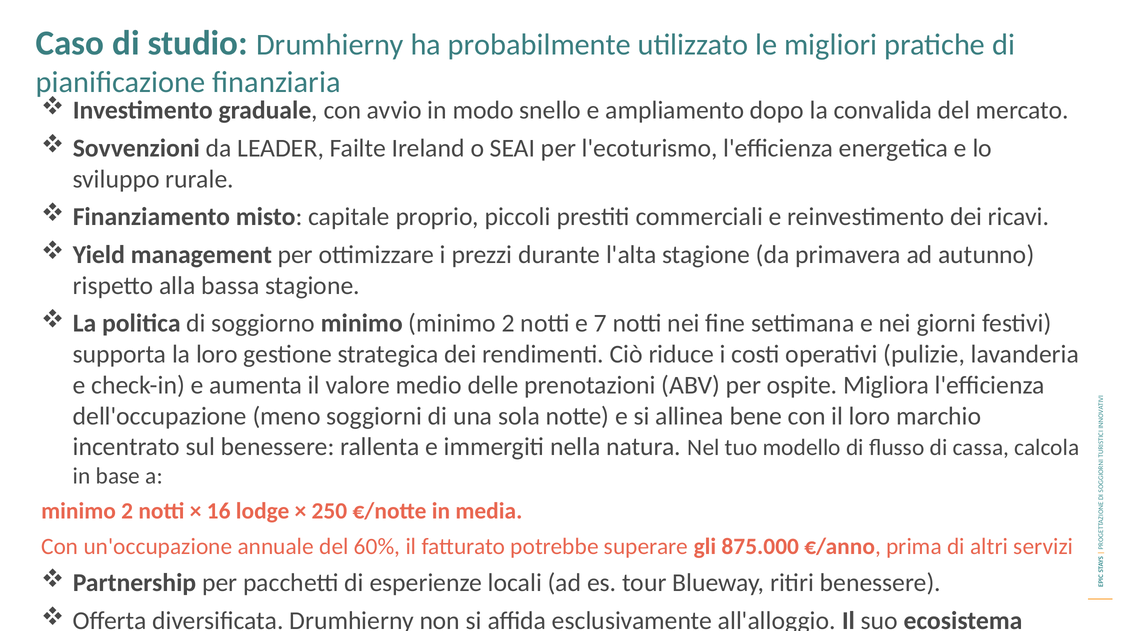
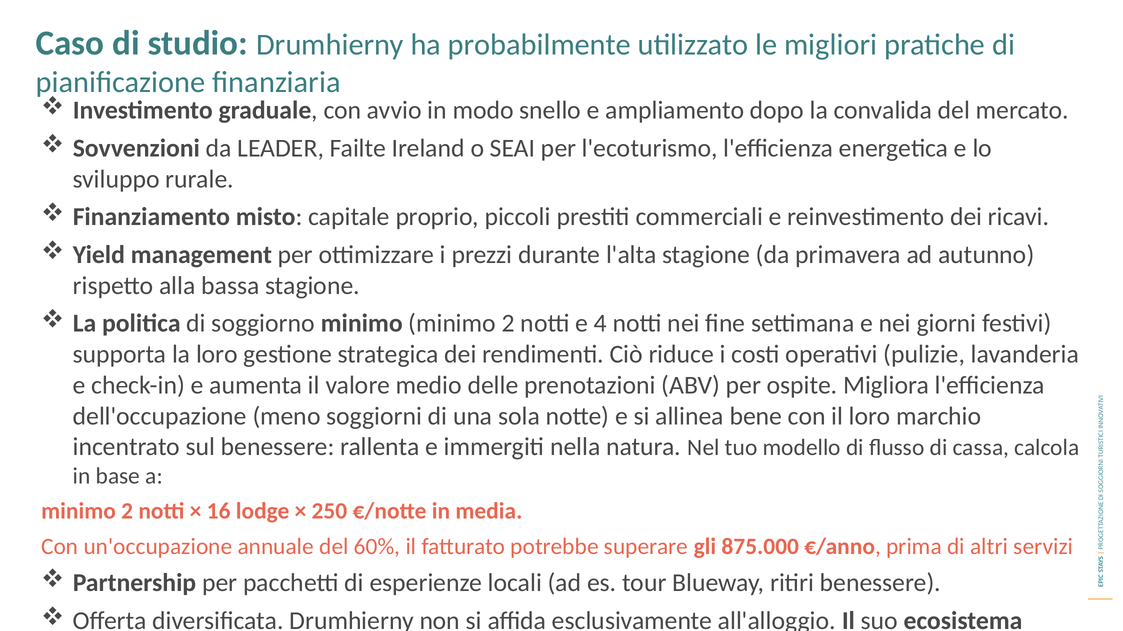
7: 7 -> 4
